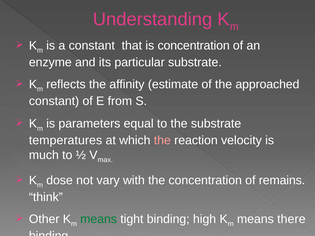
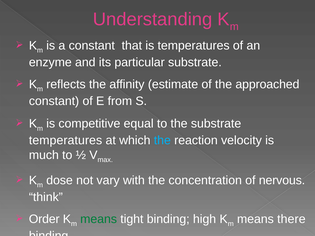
is concentration: concentration -> temperatures
parameters: parameters -> competitive
the at (162, 141) colour: pink -> light blue
remains: remains -> nervous
Other: Other -> Order
